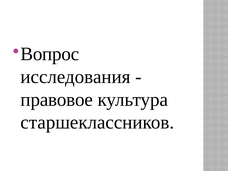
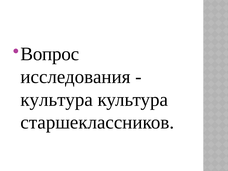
правовое at (57, 100): правовое -> культура
